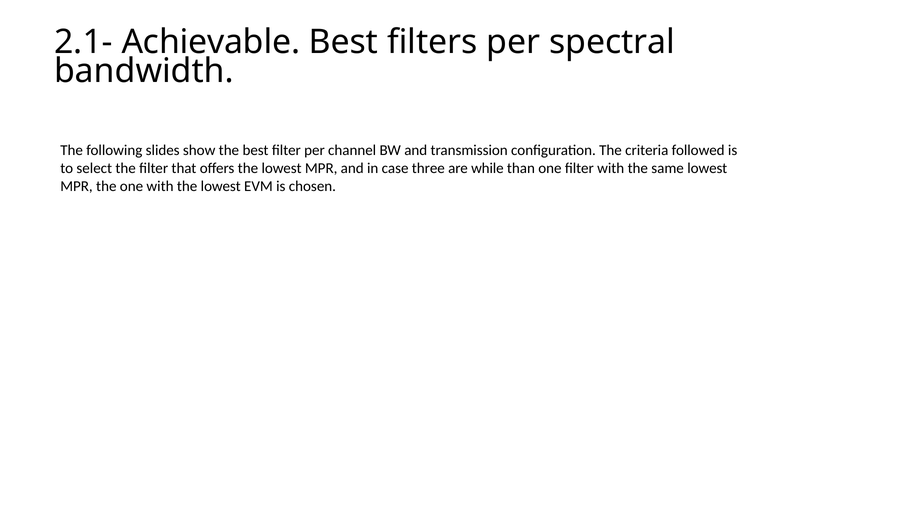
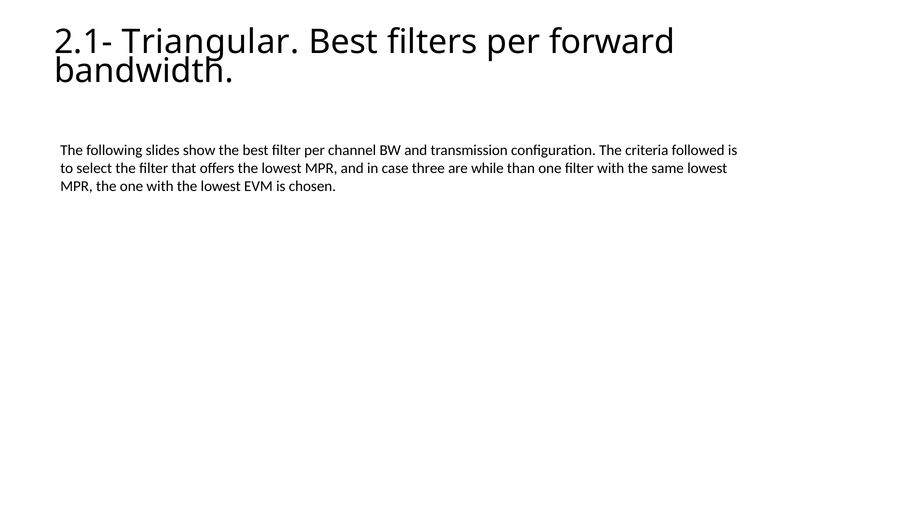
Achievable: Achievable -> Triangular
spectral: spectral -> forward
